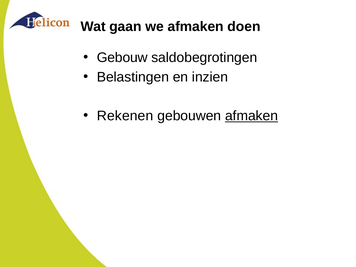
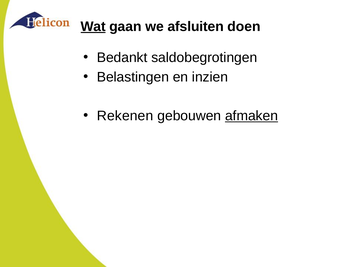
Wat underline: none -> present
we afmaken: afmaken -> afsluiten
Gebouw: Gebouw -> Bedankt
